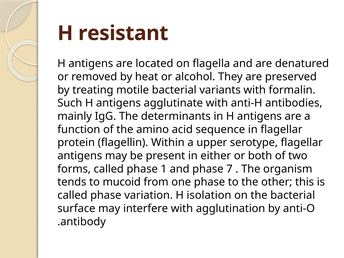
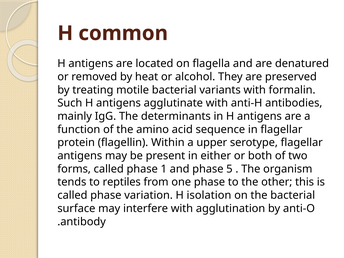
resistant: resistant -> common
7: 7 -> 5
mucoid: mucoid -> reptiles
